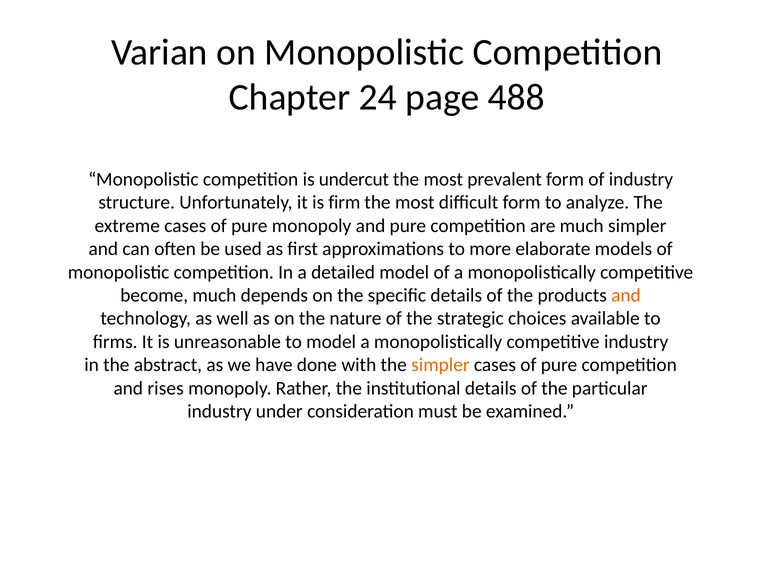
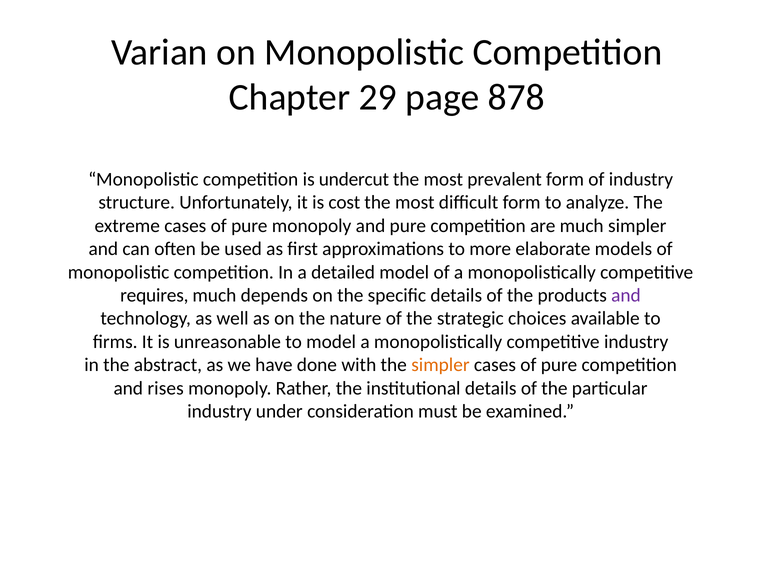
24: 24 -> 29
488: 488 -> 878
firm: firm -> cost
become: become -> requires
and at (626, 295) colour: orange -> purple
